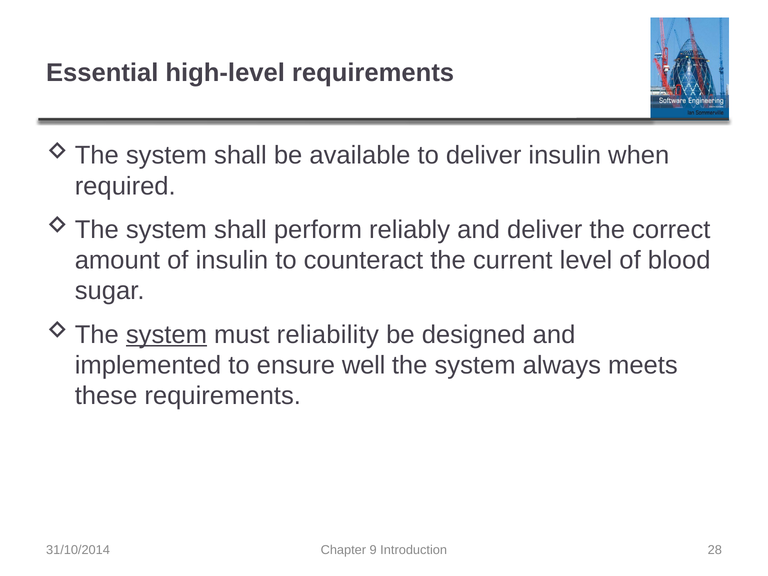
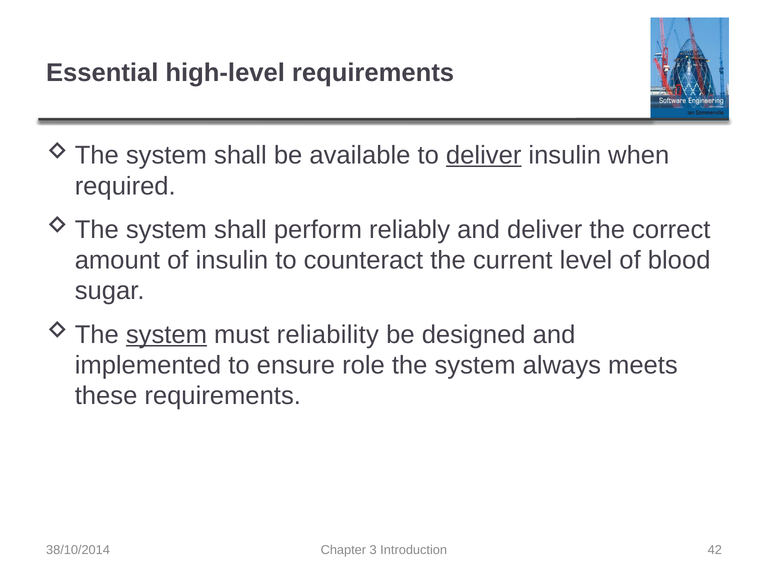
deliver at (484, 155) underline: none -> present
well: well -> role
31/10/2014: 31/10/2014 -> 38/10/2014
9: 9 -> 3
28: 28 -> 42
